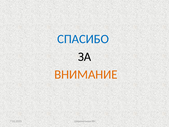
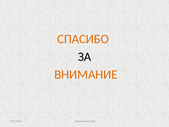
СПАСИБО colour: blue -> orange
